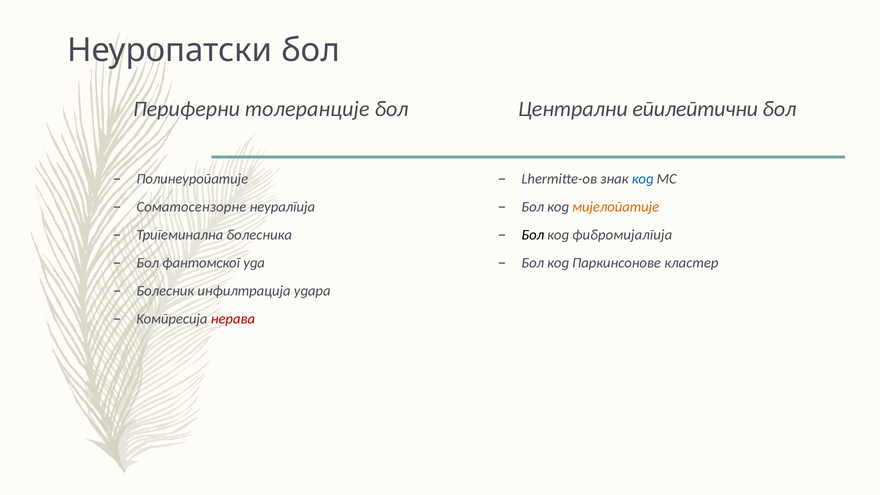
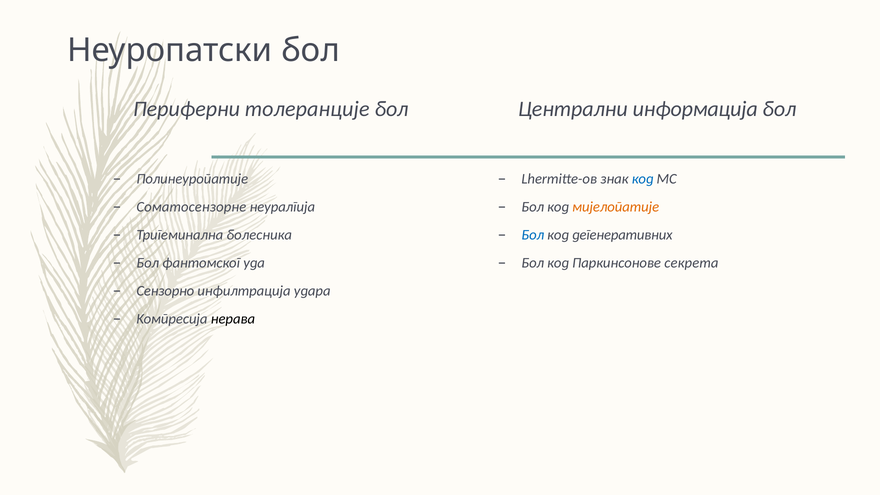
епилептични: епилептични -> информација
Бол at (533, 235) colour: black -> blue
фибромијалгија: фибромијалгија -> дегенеративних
кластер: кластер -> секрета
Болесник: Болесник -> Сензорно
нерава colour: red -> black
